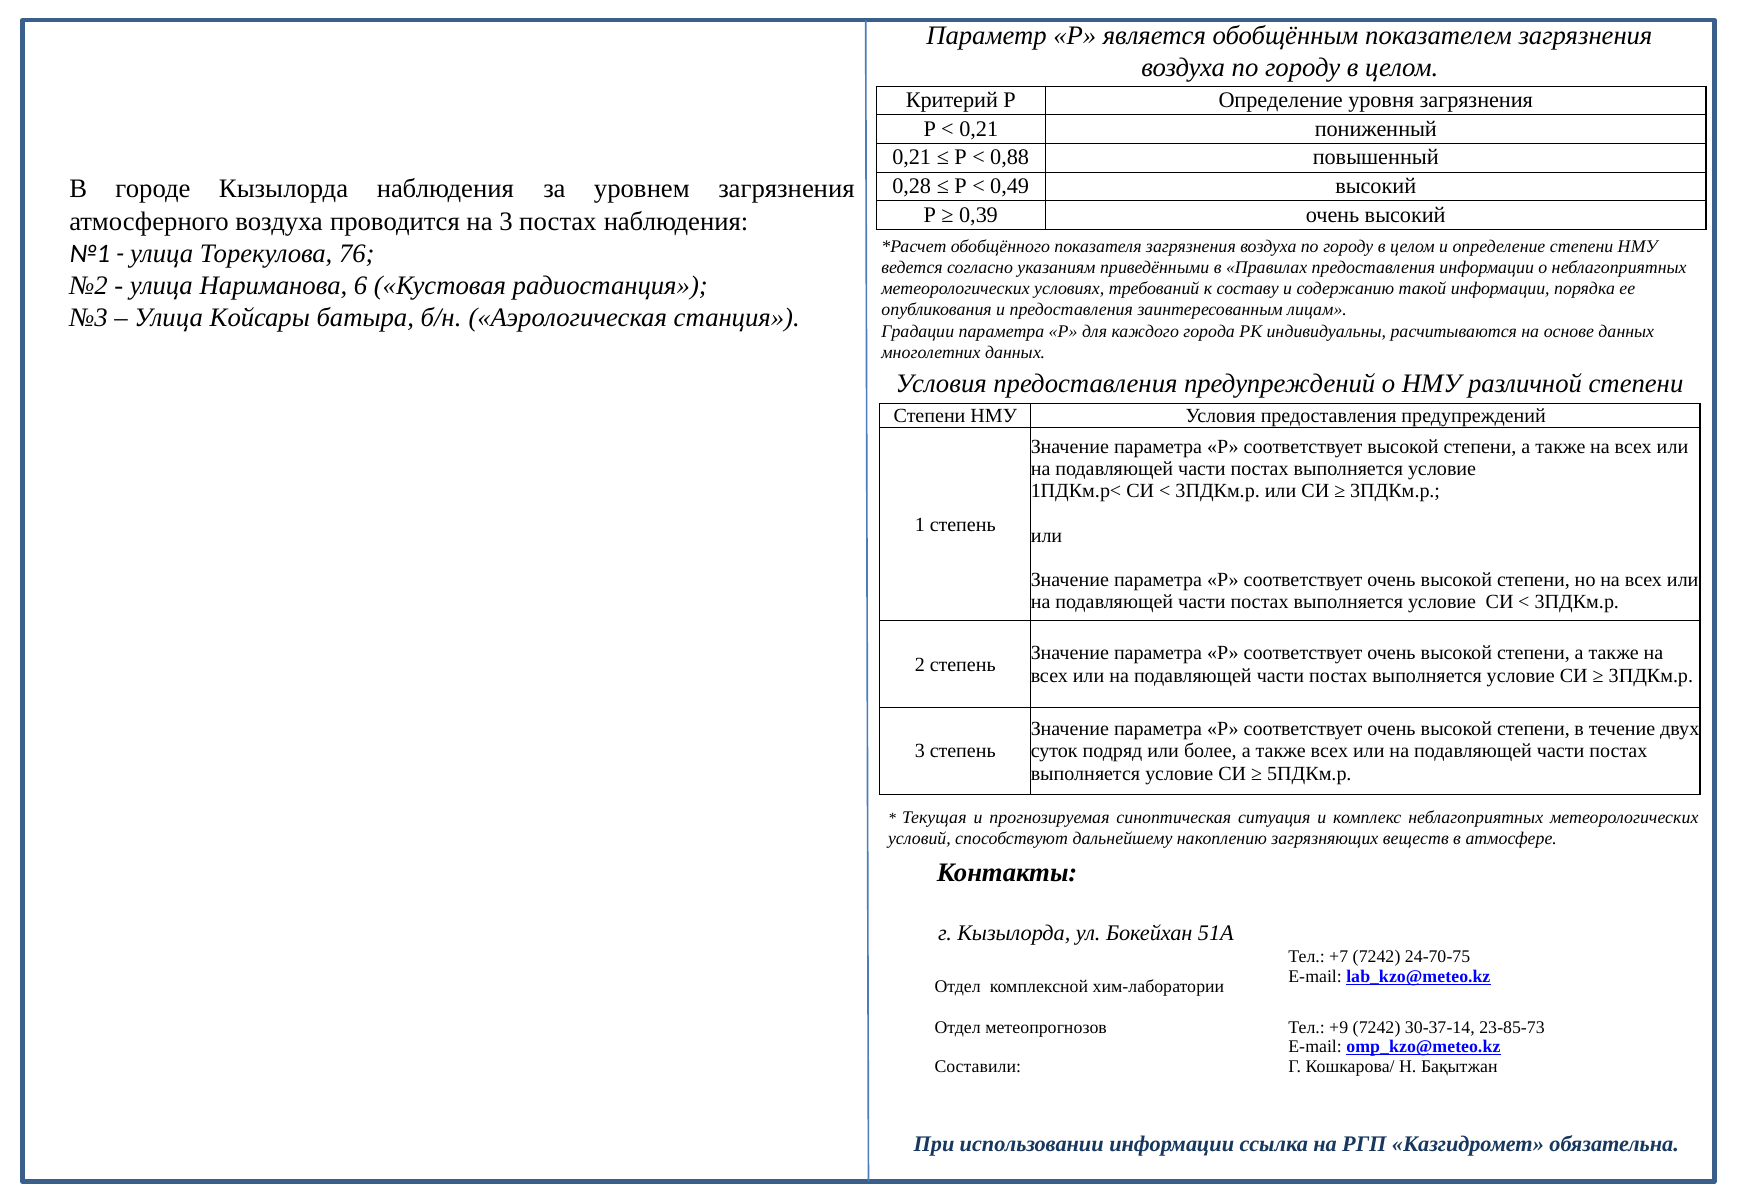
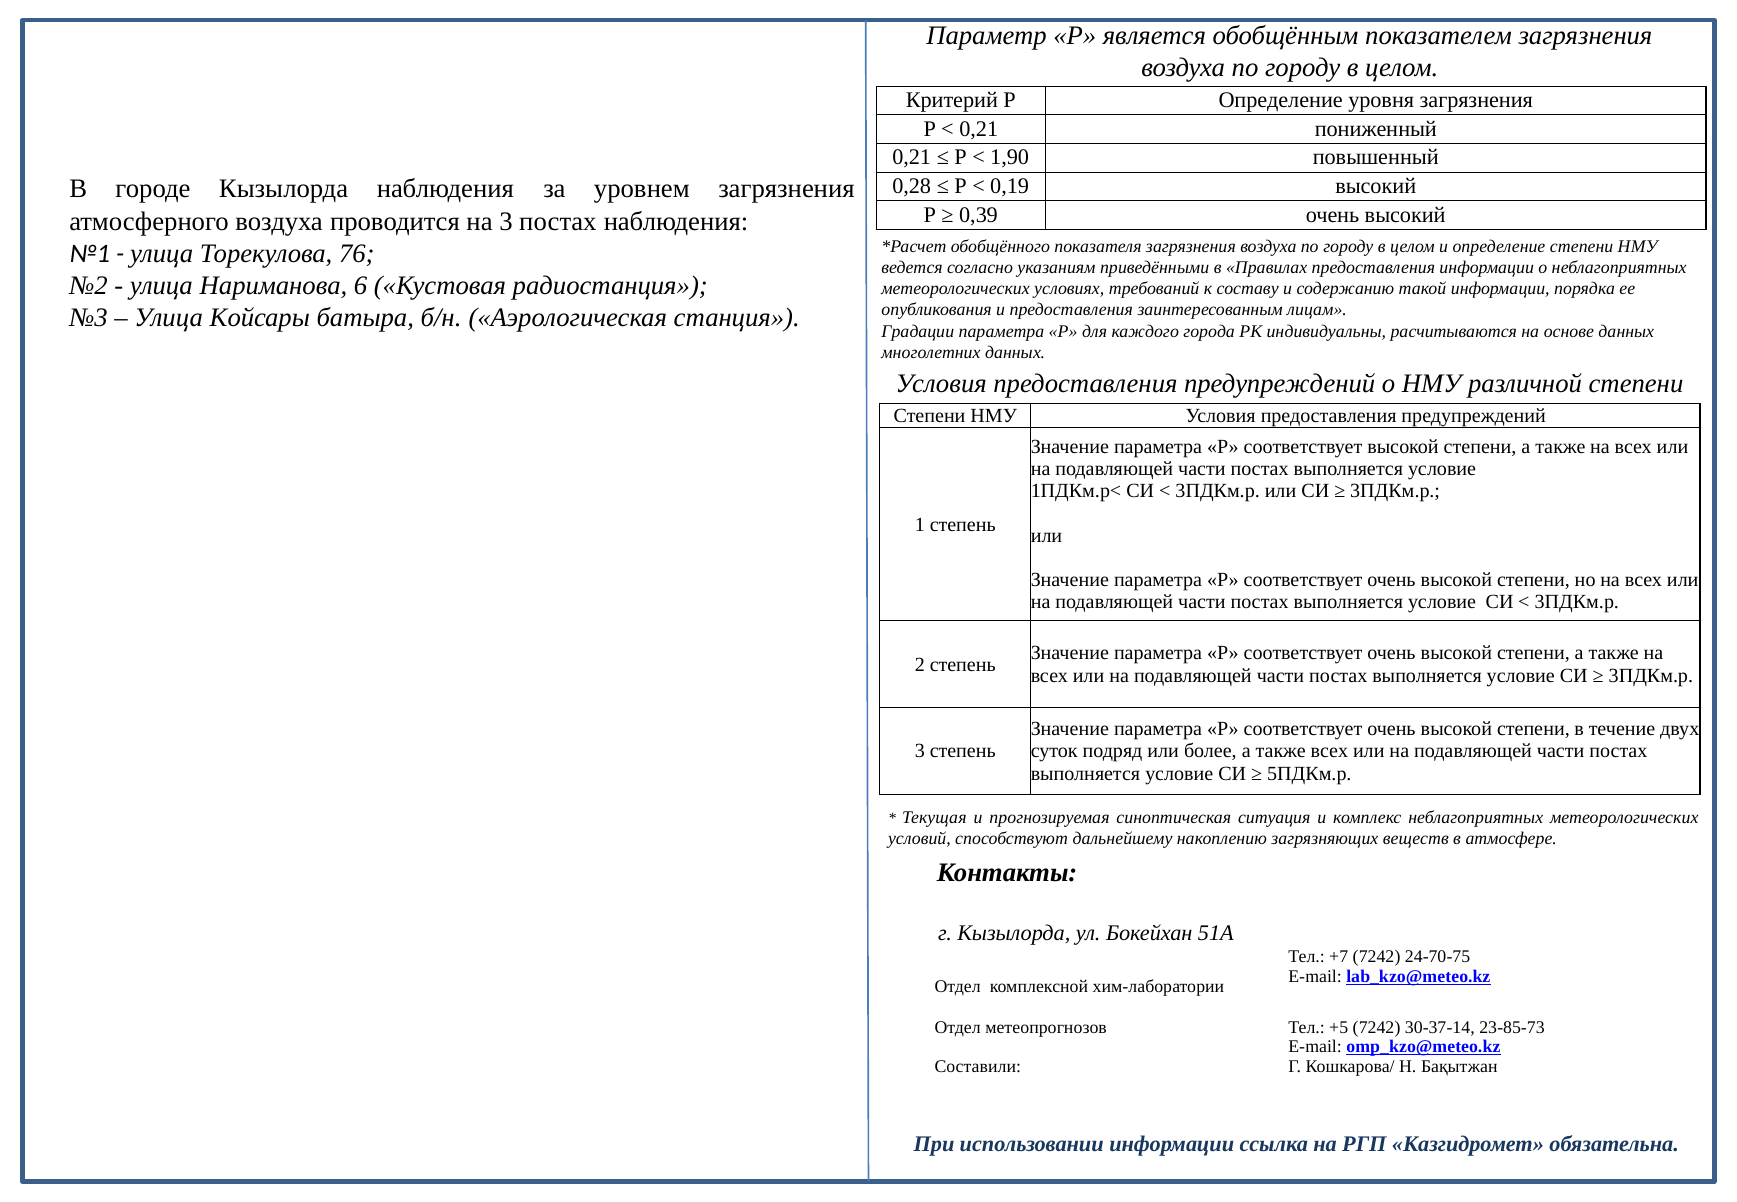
0,88: 0,88 -> 1,90
0,49: 0,49 -> 0,19
+9: +9 -> +5
